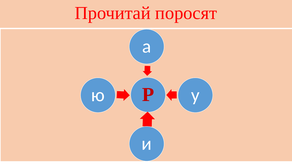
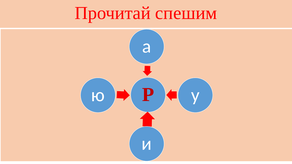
поросят: поросят -> спешим
